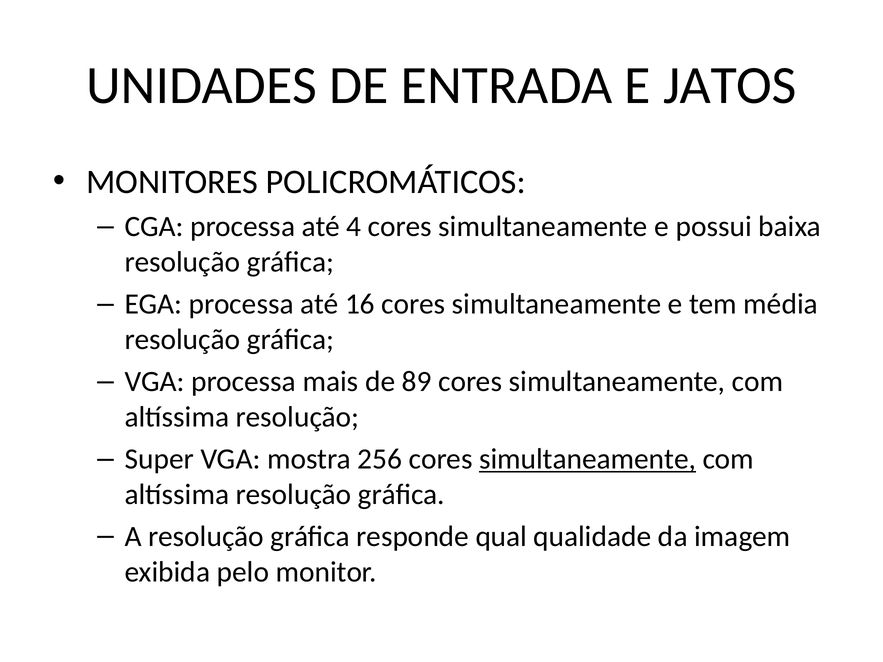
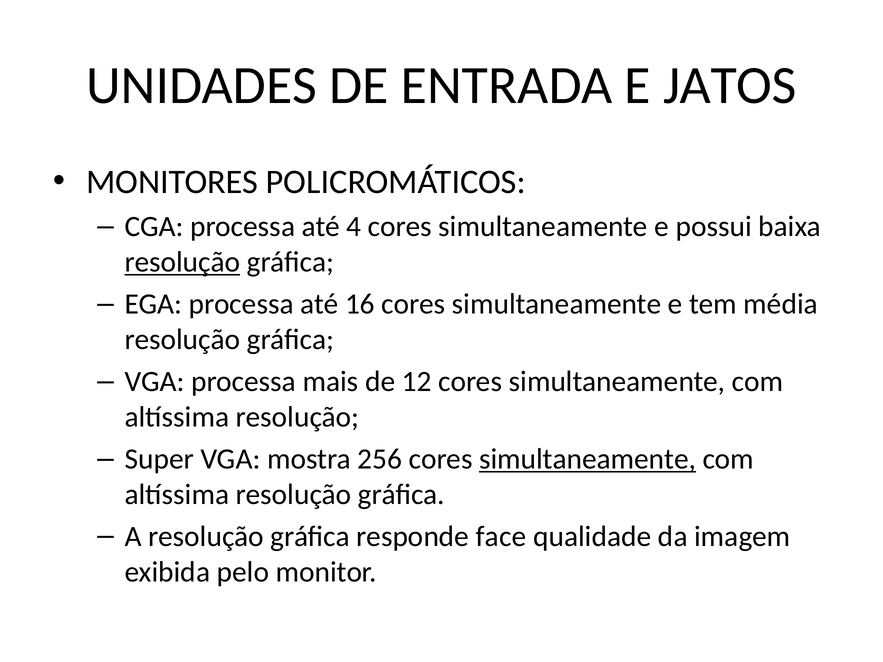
resolução at (182, 262) underline: none -> present
89: 89 -> 12
qual: qual -> face
